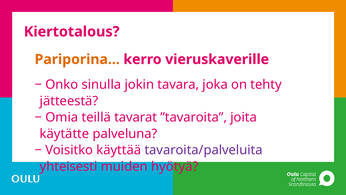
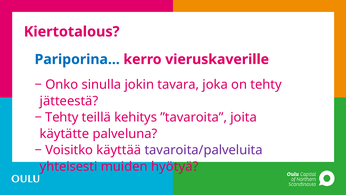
Pariporina colour: orange -> blue
Omia at (62, 117): Omia -> Tehty
tavarat: tavarat -> kehitys
